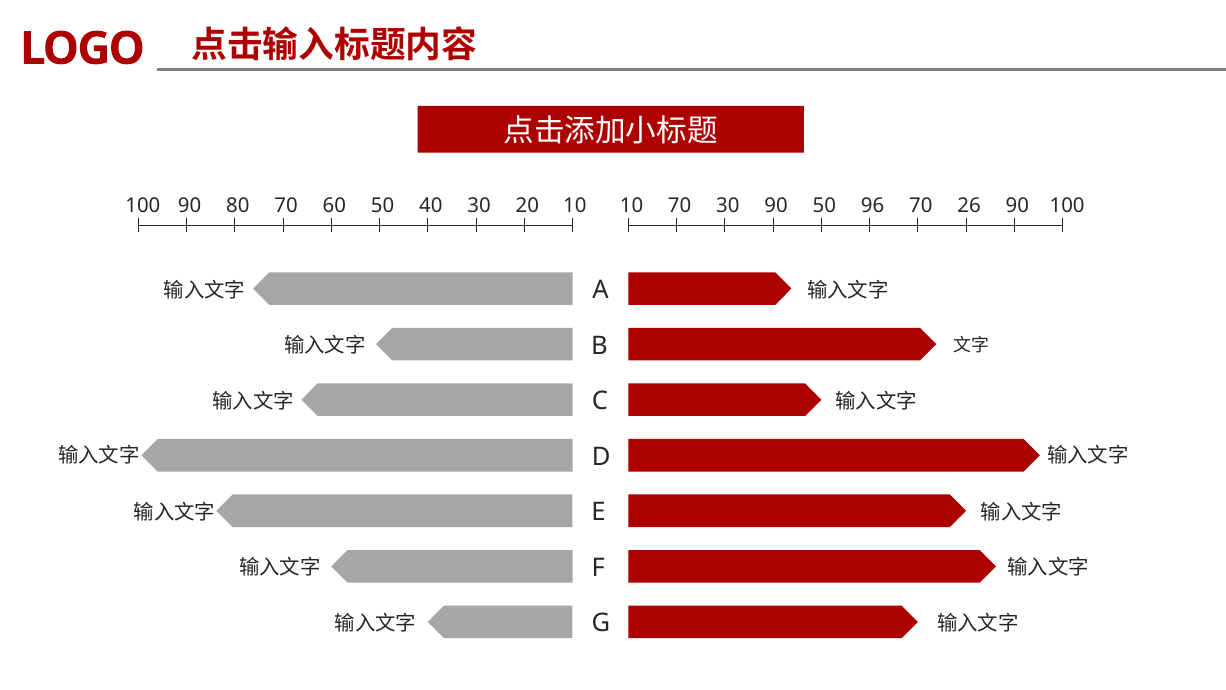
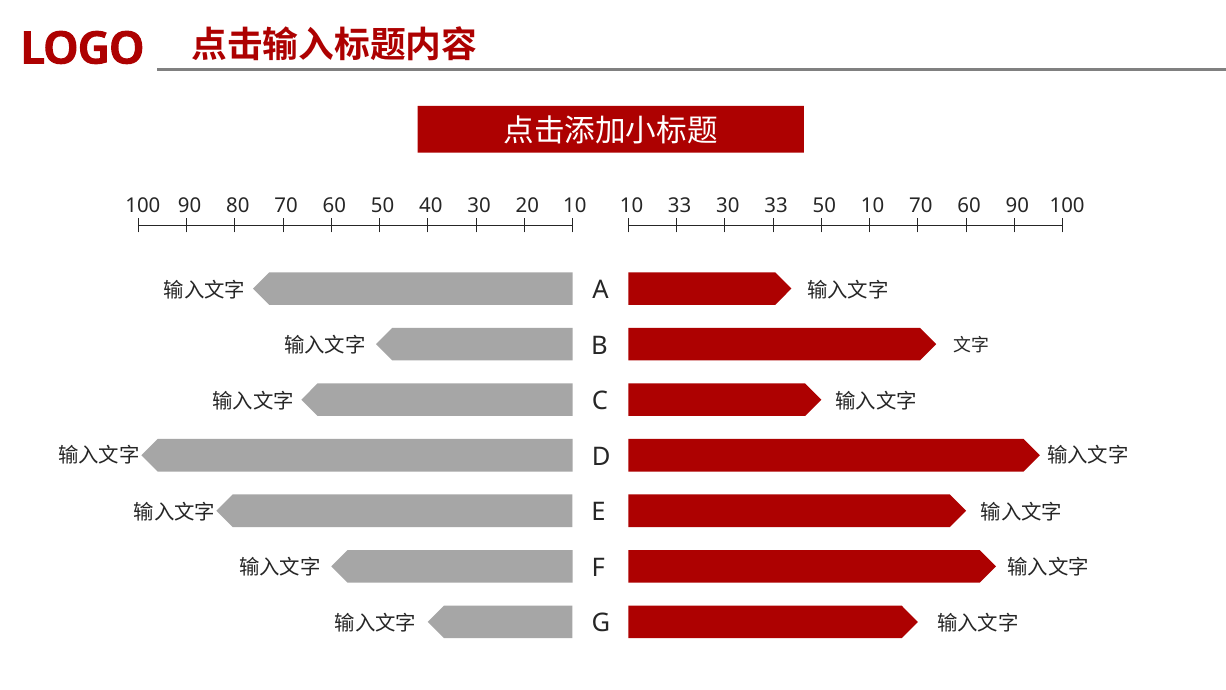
10 70: 70 -> 33
30 90: 90 -> 33
50 96: 96 -> 10
70 26: 26 -> 60
